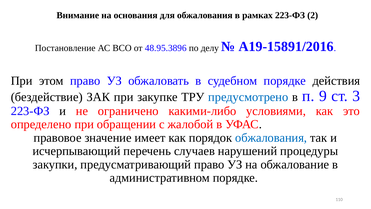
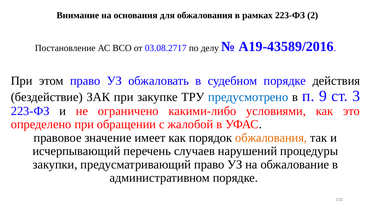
48.95.3896: 48.95.3896 -> 03.08.2717
А19-15891/2016: А19-15891/2016 -> А19-43589/2016
обжалования at (271, 138) colour: blue -> orange
